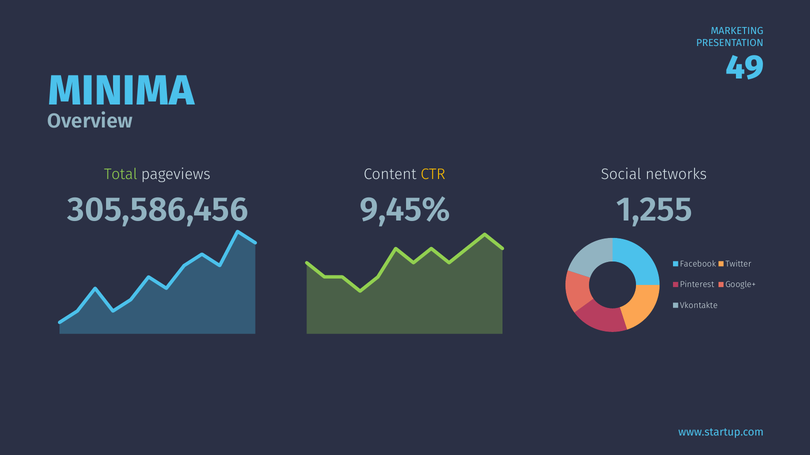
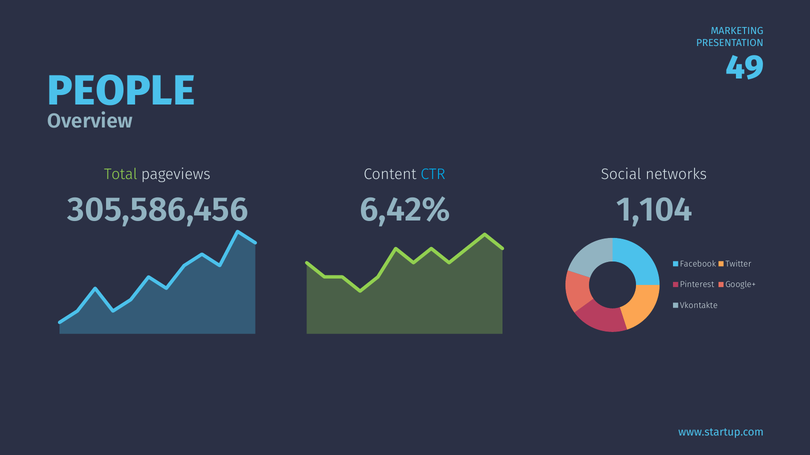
MINIMA: MINIMA -> PEOPLE
CTR colour: yellow -> light blue
9,45%: 9,45% -> 6,42%
1,255: 1,255 -> 1,104
